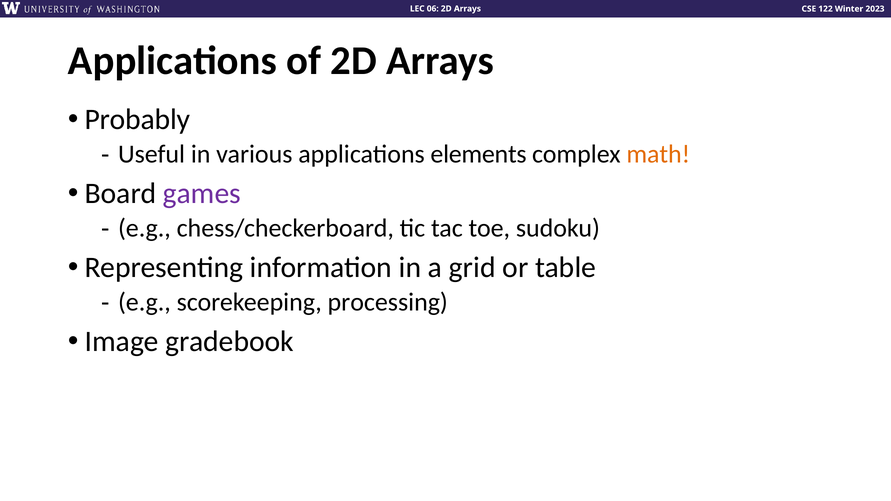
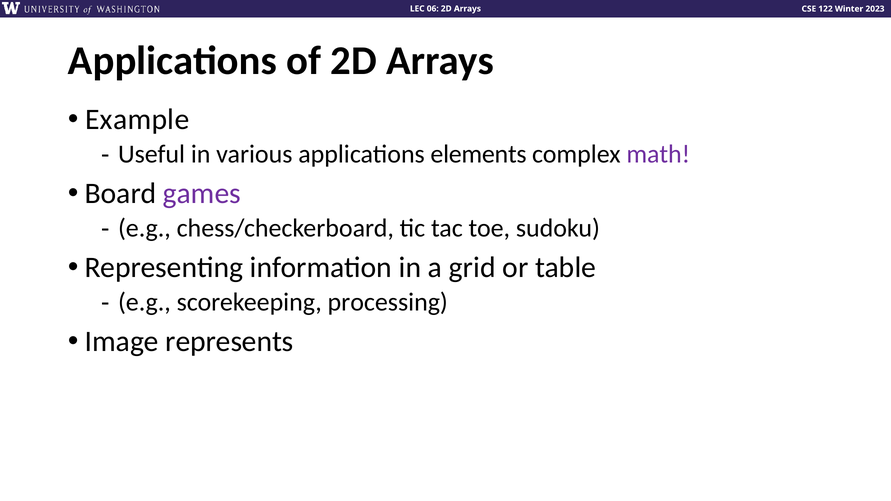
Probably: Probably -> Example
math colour: orange -> purple
gradebook: gradebook -> represents
